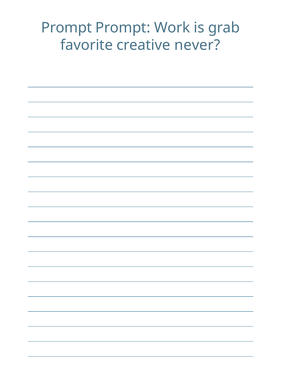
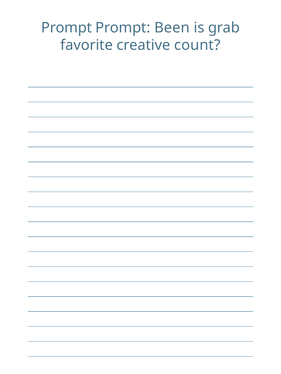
Work: Work -> Been
never: never -> count
